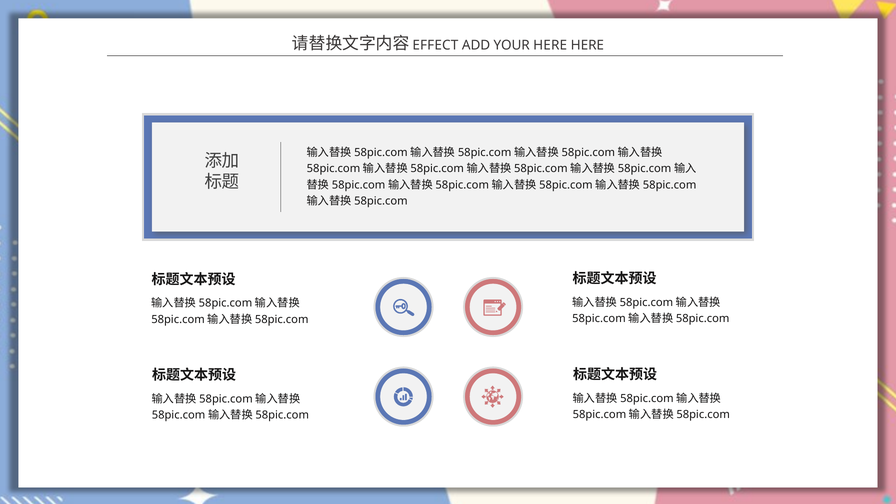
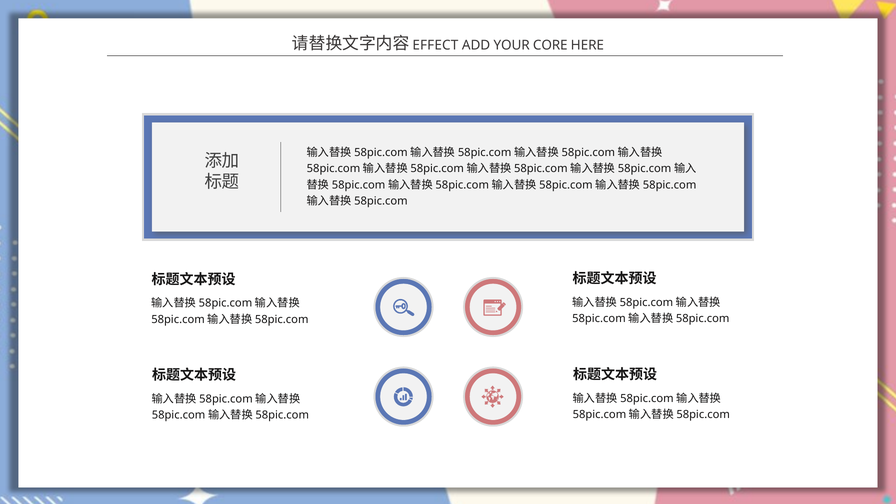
YOUR HERE: HERE -> CORE
